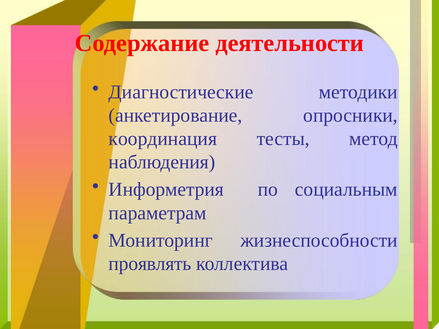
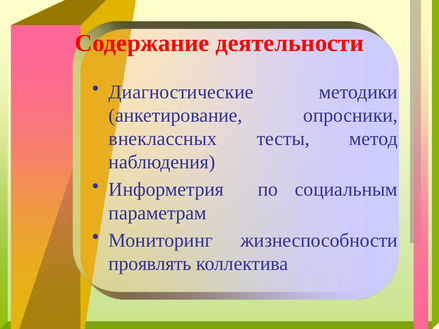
координация: координация -> внеклассных
